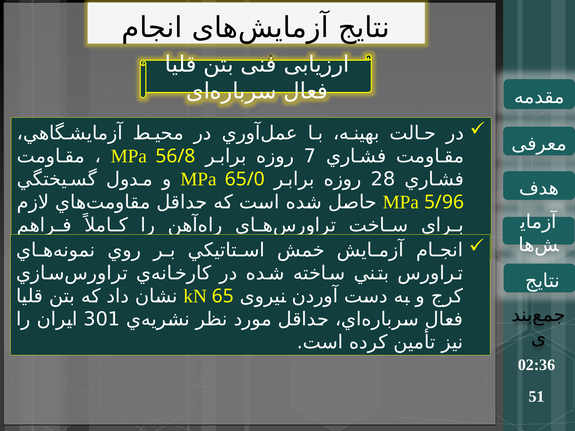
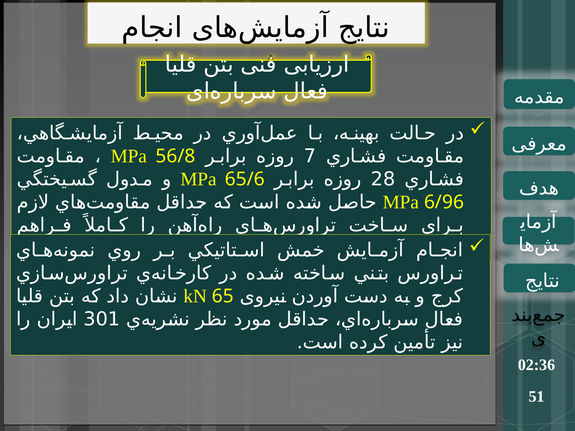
65/0: 65/0 -> 65/6
5/96: 5/96 -> 6/96
